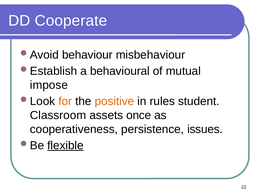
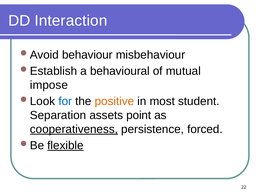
Cooperate: Cooperate -> Interaction
for colour: orange -> blue
rules: rules -> most
Classroom: Classroom -> Separation
once: once -> point
cooperativeness underline: none -> present
issues: issues -> forced
